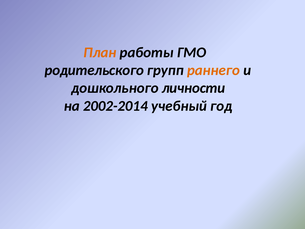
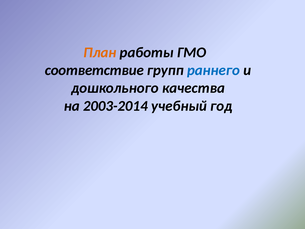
родительского: родительского -> соответствие
раннего colour: orange -> blue
личности: личности -> качества
2002-2014: 2002-2014 -> 2003-2014
